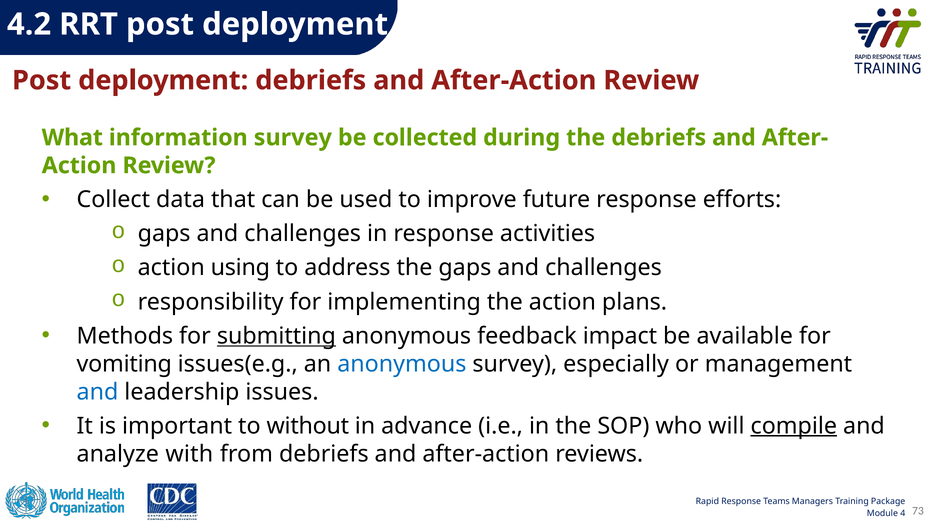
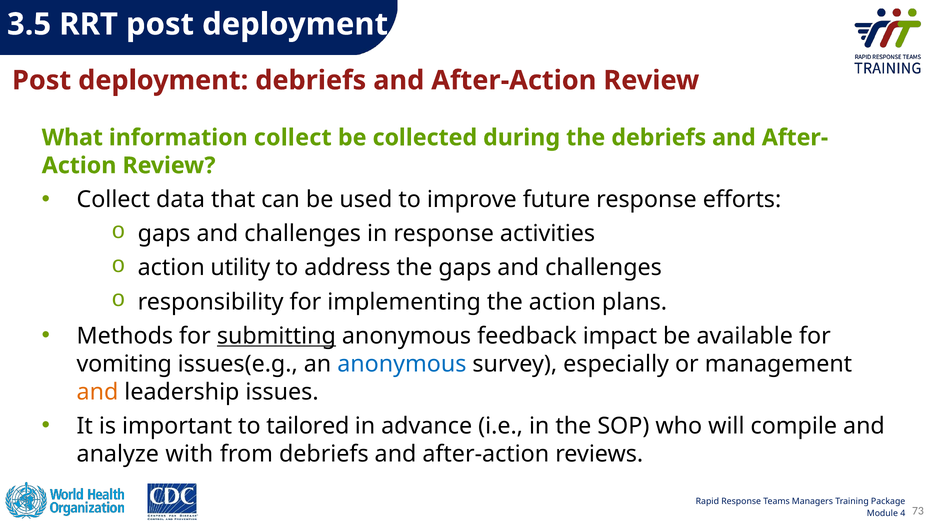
4.2: 4.2 -> 3.5
information survey: survey -> collect
using: using -> utility
and at (97, 392) colour: blue -> orange
without: without -> tailored
compile underline: present -> none
